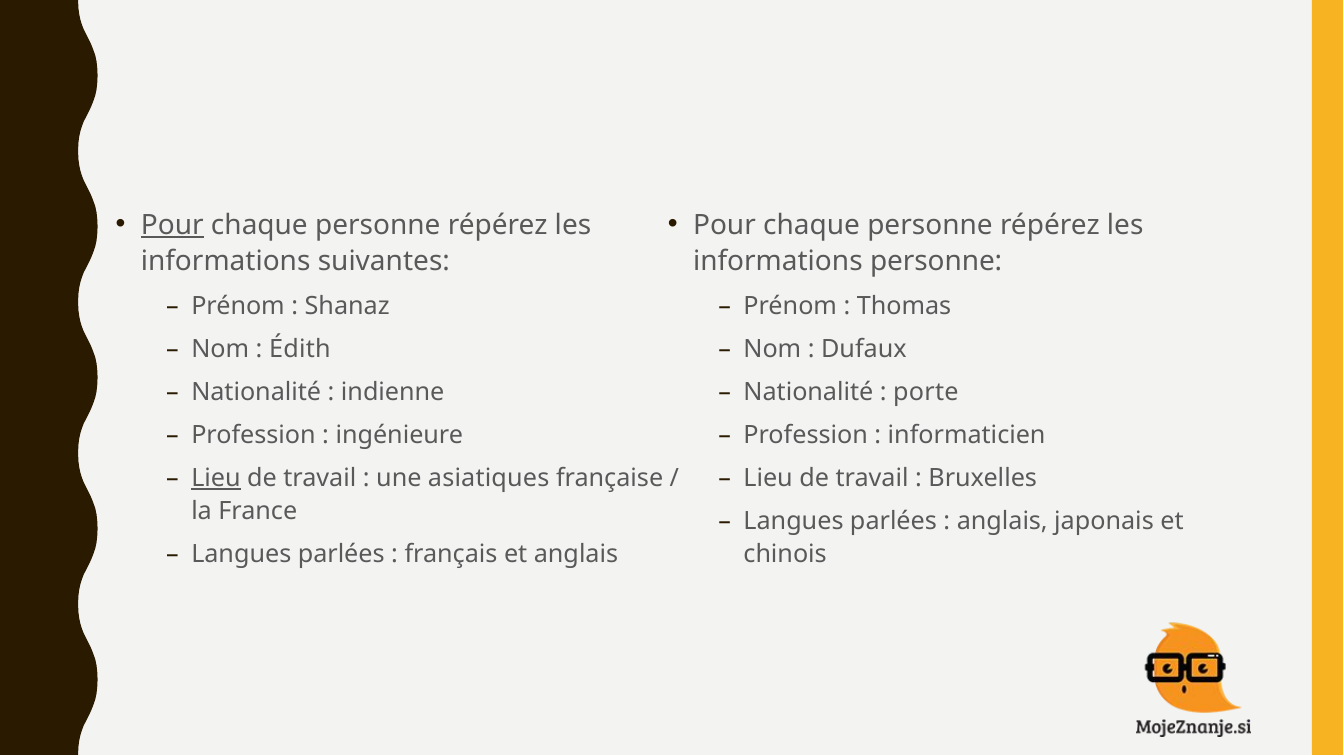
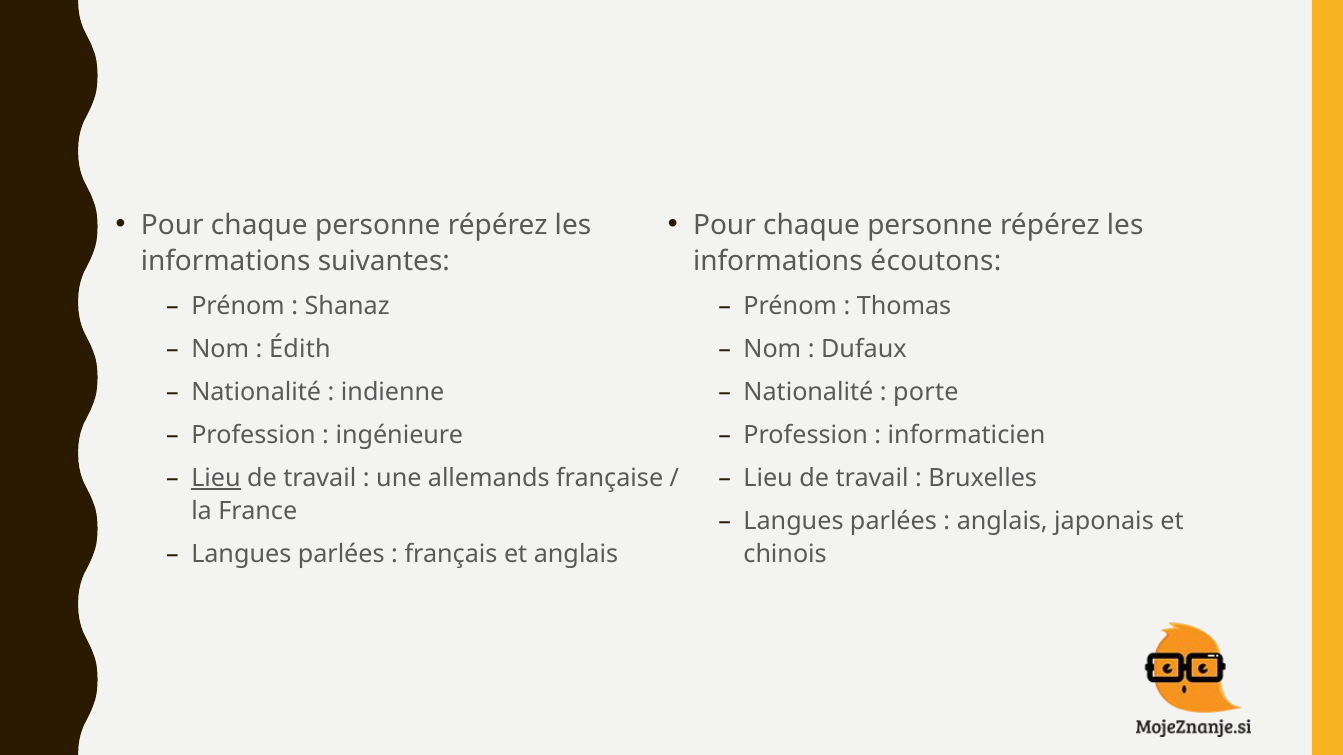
Pour at (172, 225) underline: present -> none
informations personne: personne -> écoutons
asiatiques: asiatiques -> allemands
